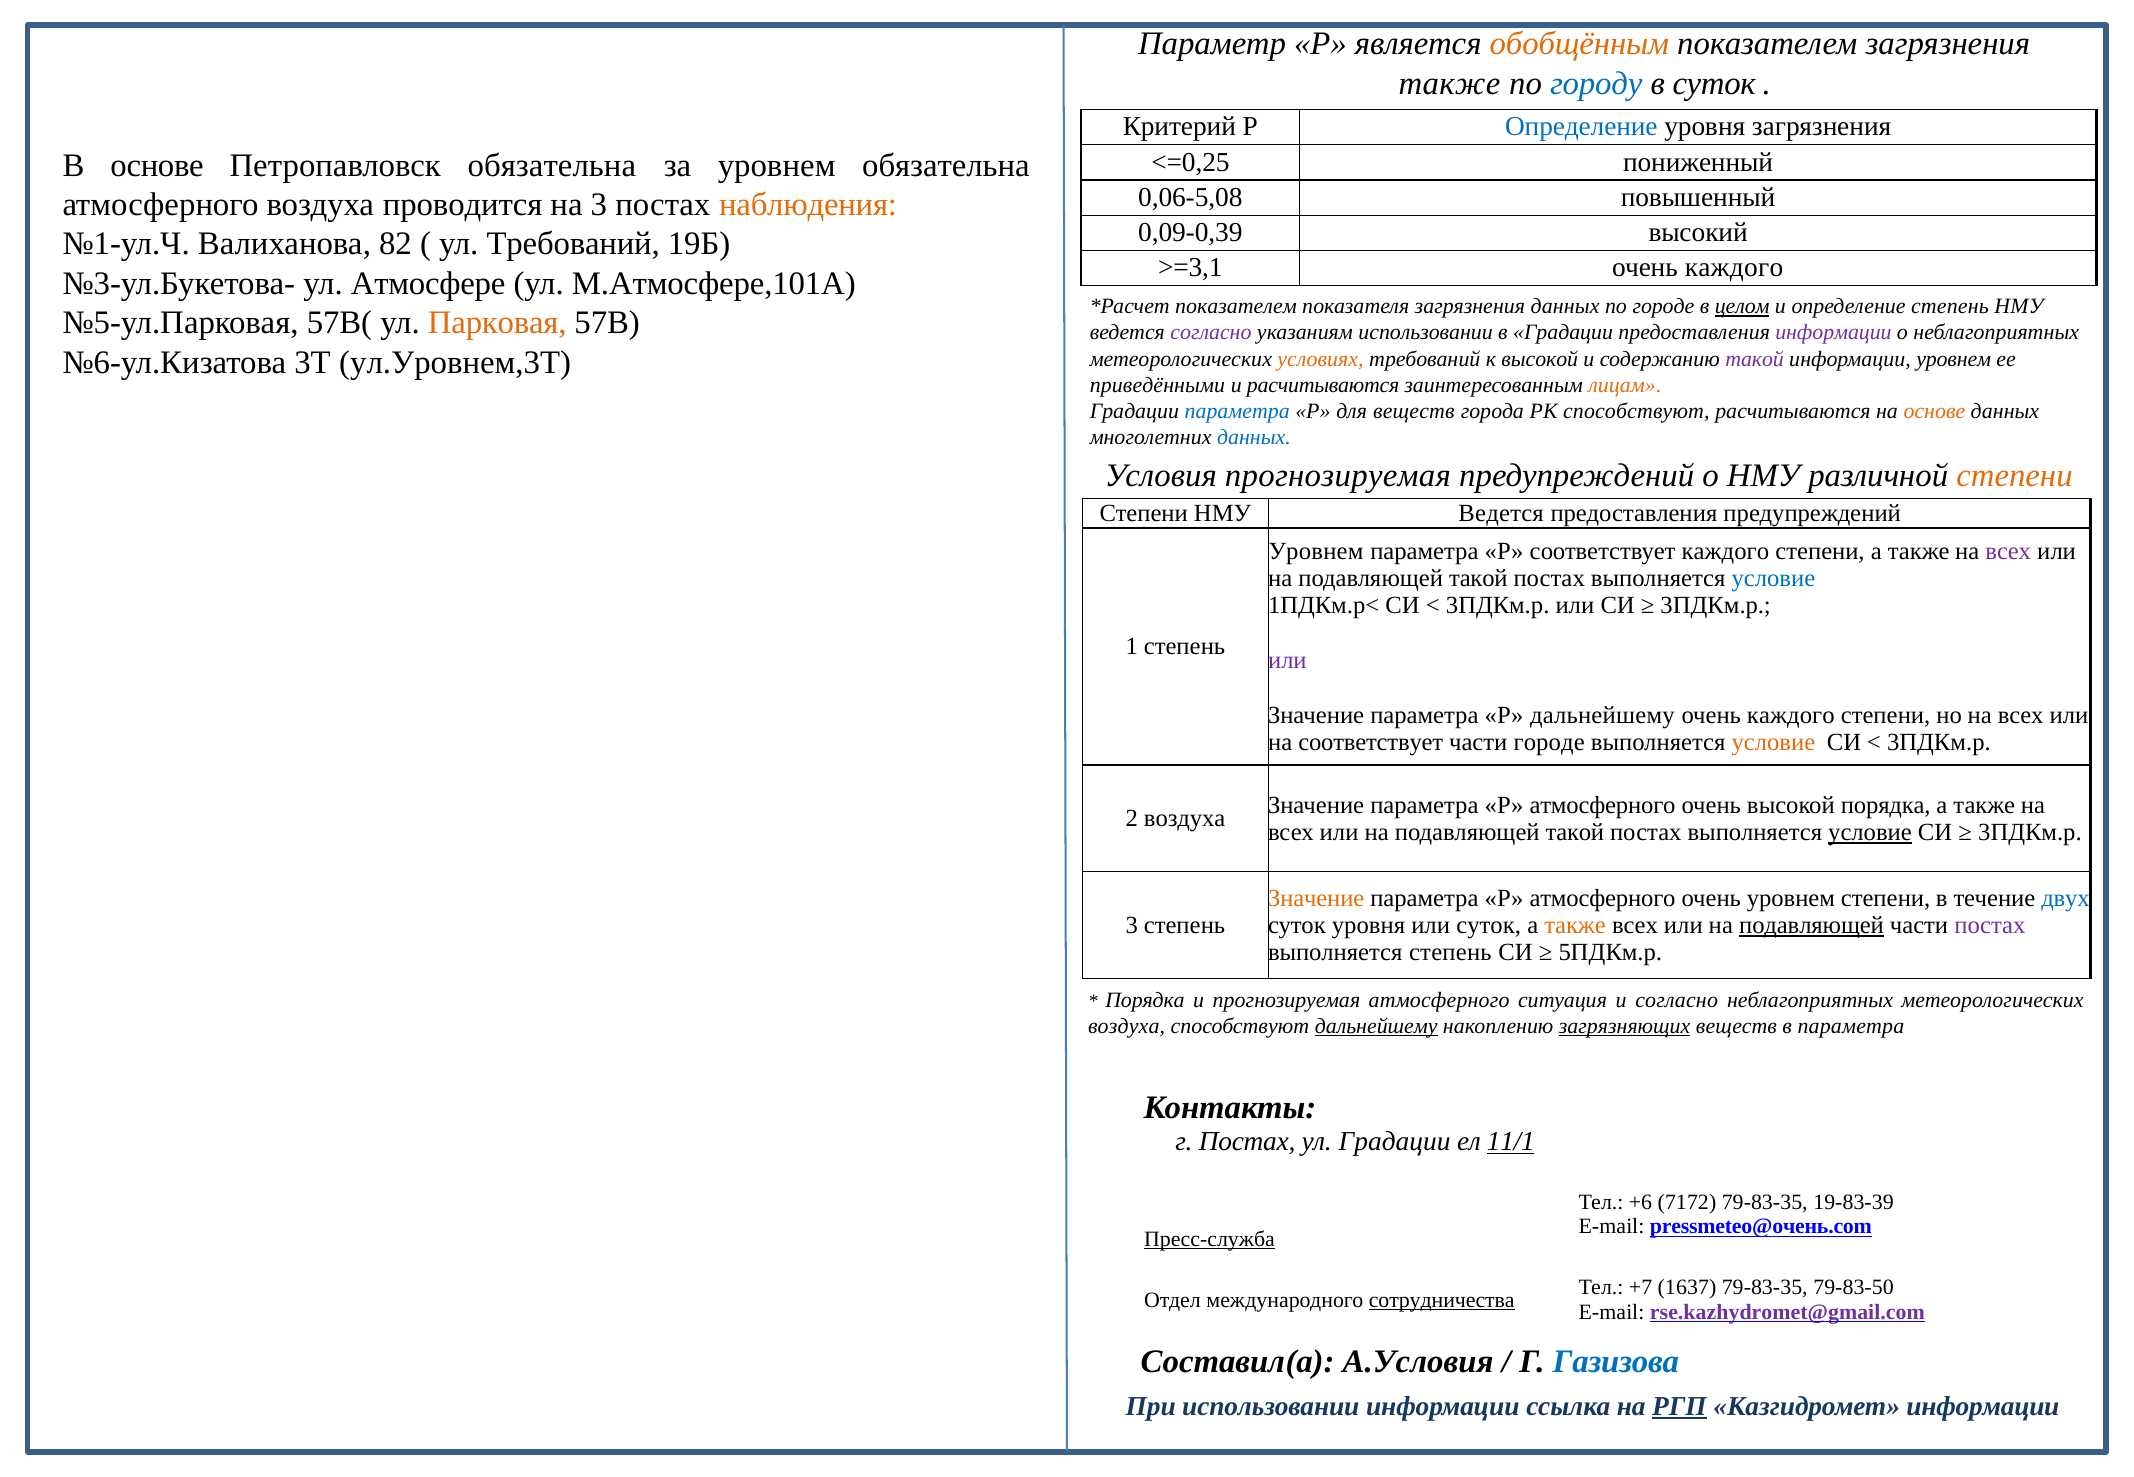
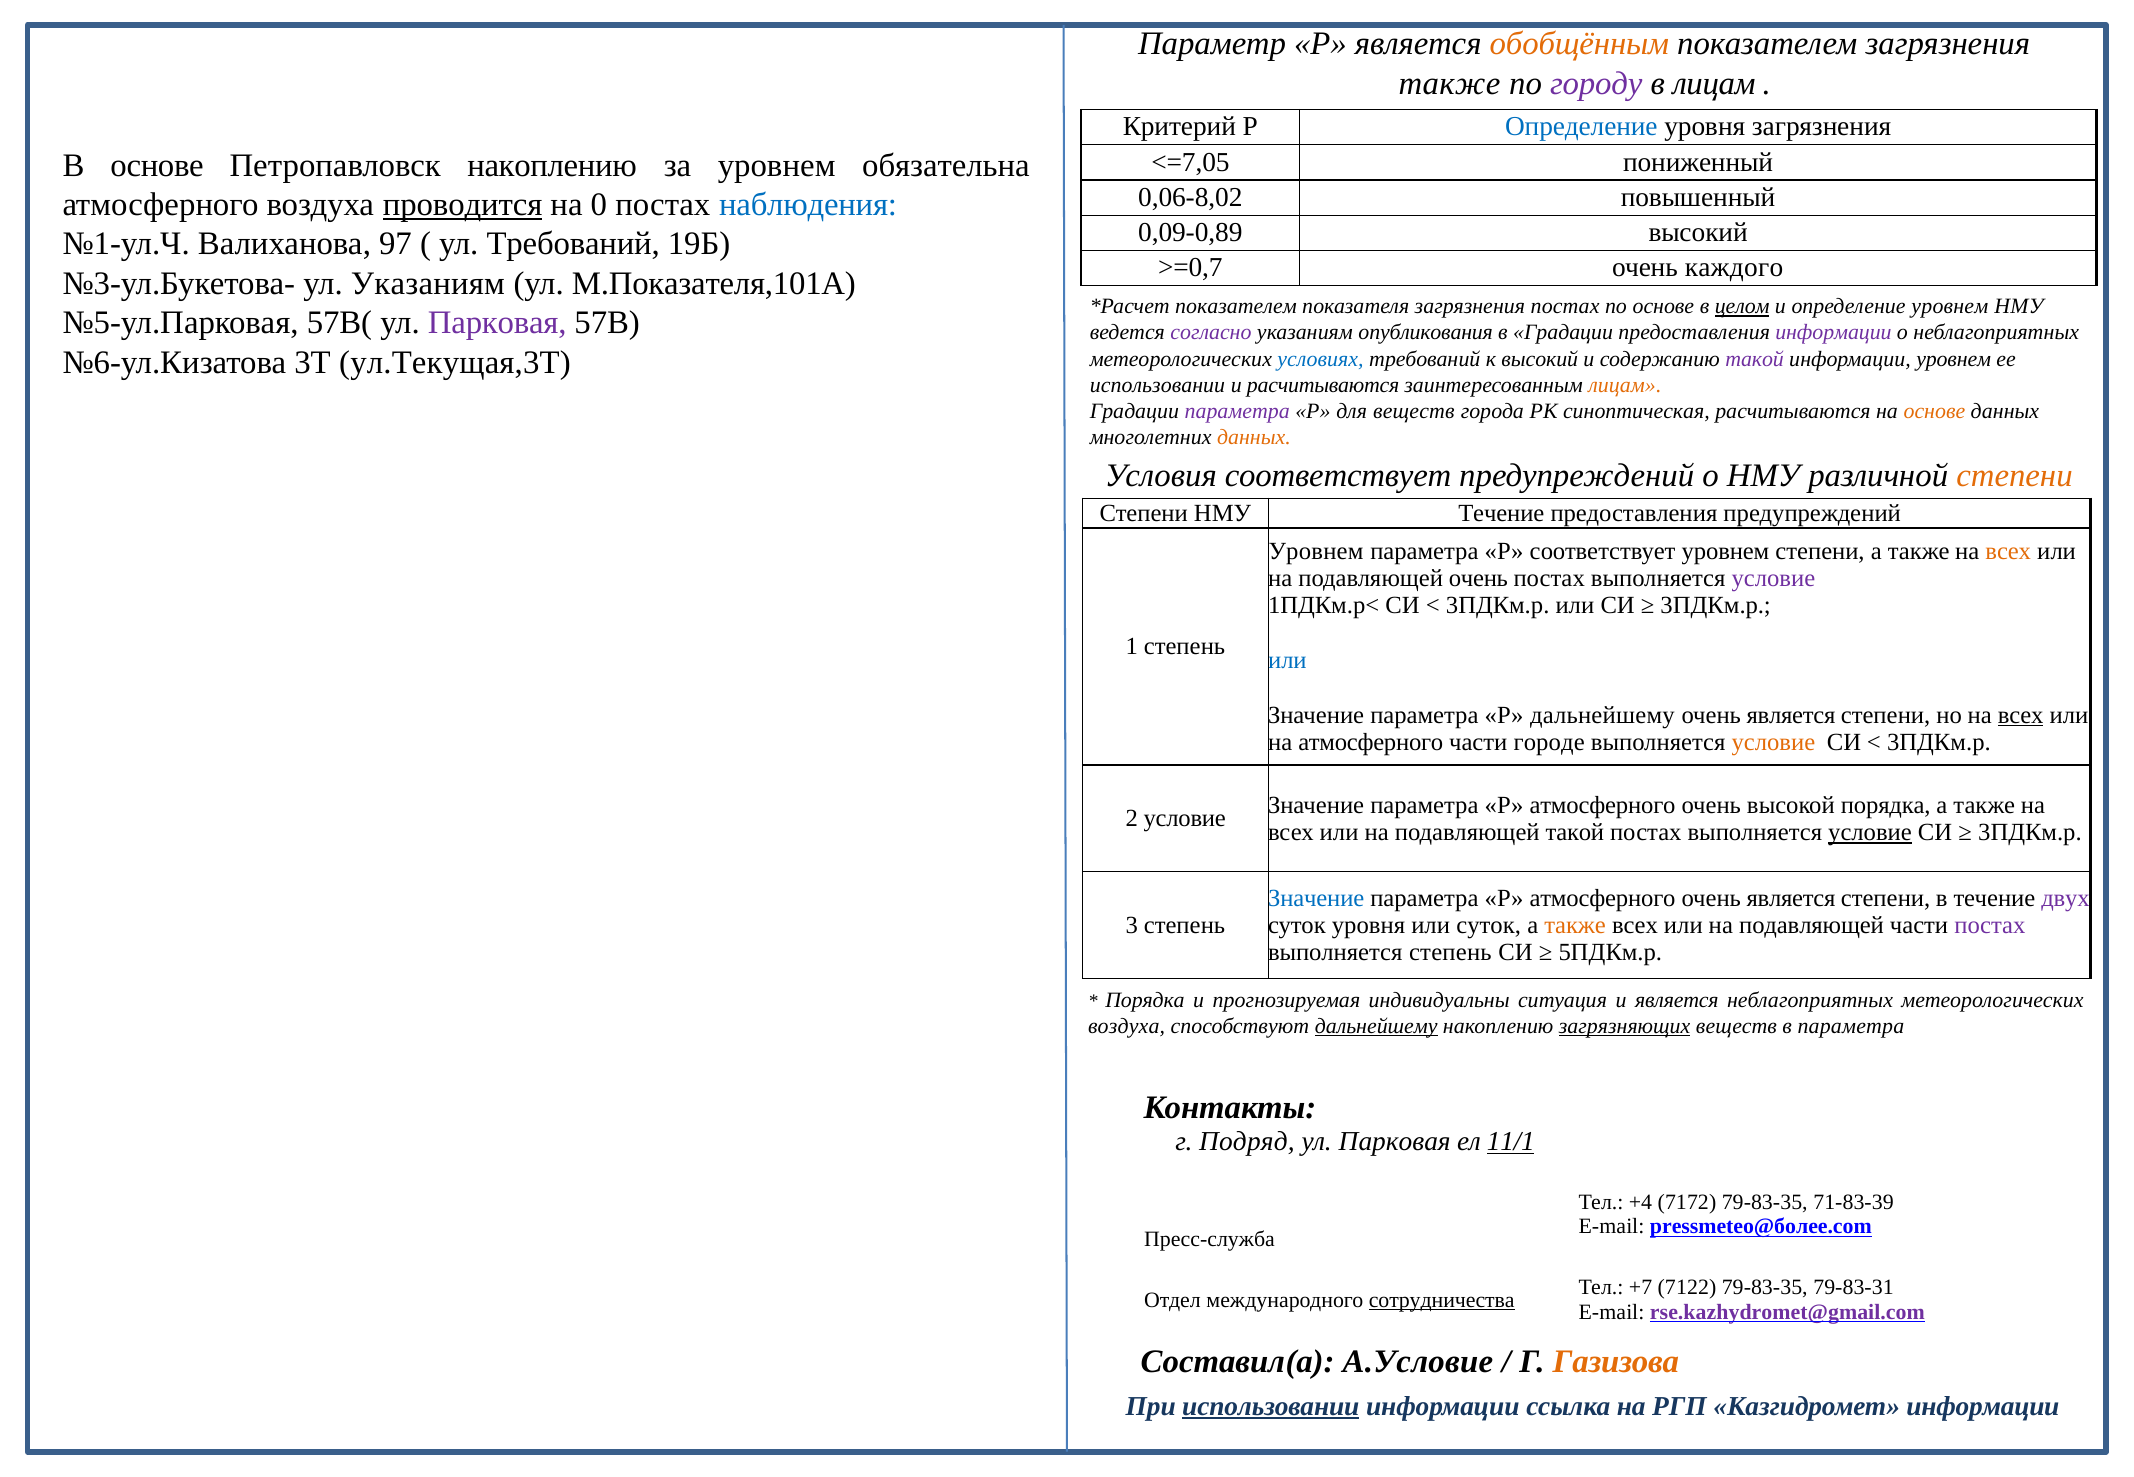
городу colour: blue -> purple
в суток: суток -> лицам
<=0,25: <=0,25 -> <=7,05
Петропавловск обязательна: обязательна -> накоплению
0,06-5,08: 0,06-5,08 -> 0,06-8,02
проводится underline: none -> present
на 3: 3 -> 0
наблюдения colour: orange -> blue
0,09-0,39: 0,09-0,39 -> 0,09-0,89
82: 82 -> 97
>=3,1: >=3,1 -> >=0,7
ул Атмосфере: Атмосфере -> Указаниям
М.Атмосфере,101А: М.Атмосфере,101А -> М.Показателя,101А
загрязнения данных: данных -> постах
по городе: городе -> основе
определение степень: степень -> уровнем
Парковая at (497, 323) colour: orange -> purple
указаниям использовании: использовании -> опубликования
ул.Уровнем,3Т: ул.Уровнем,3Т -> ул.Текущая,3Т
условиях colour: orange -> blue
к высокой: высокой -> высокий
приведёнными at (1157, 385): приведёнными -> использовании
параметра at (1237, 411) colour: blue -> purple
РК способствуют: способствуют -> синоптическая
данных at (1254, 438) colour: blue -> orange
Условия прогнозируемая: прогнозируемая -> соответствует
Степени НМУ Ведется: Ведется -> Течение
соответствует каждого: каждого -> уровнем
всех at (2008, 551) colour: purple -> orange
такой at (1478, 579): такой -> очень
условие at (1773, 579) colour: blue -> purple
или at (1287, 661) colour: purple -> blue
каждого at (1791, 715): каждого -> является
всех at (2021, 715) underline: none -> present
на соответствует: соответствует -> атмосферного
2 воздуха: воздуха -> условие
Значение at (1316, 898) colour: orange -> blue
уровнем at (1791, 898): уровнем -> является
двух colour: blue -> purple
подавляющей at (1812, 926) underline: present -> none
прогнозируемая атмосферного: атмосферного -> индивидуальны
и согласно: согласно -> является
г Постах: Постах -> Подряд
Градации at (1395, 1142): Градации -> Парковая
+6: +6 -> +4
19-83-39: 19-83-39 -> 71-83-39
pressmeteo@очень.com: pressmeteo@очень.com -> pressmeteo@более.com
Пресс-служба underline: present -> none
1637: 1637 -> 7122
79-83-50: 79-83-50 -> 79-83-31
А.Условия: А.Условия -> А.Условие
Газизова colour: blue -> orange
использовании at (1271, 1407) underline: none -> present
РГП underline: present -> none
